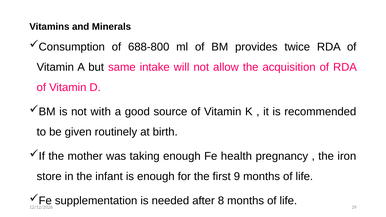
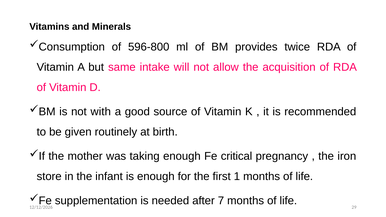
688-800: 688-800 -> 596-800
health: health -> critical
9: 9 -> 1
8: 8 -> 7
